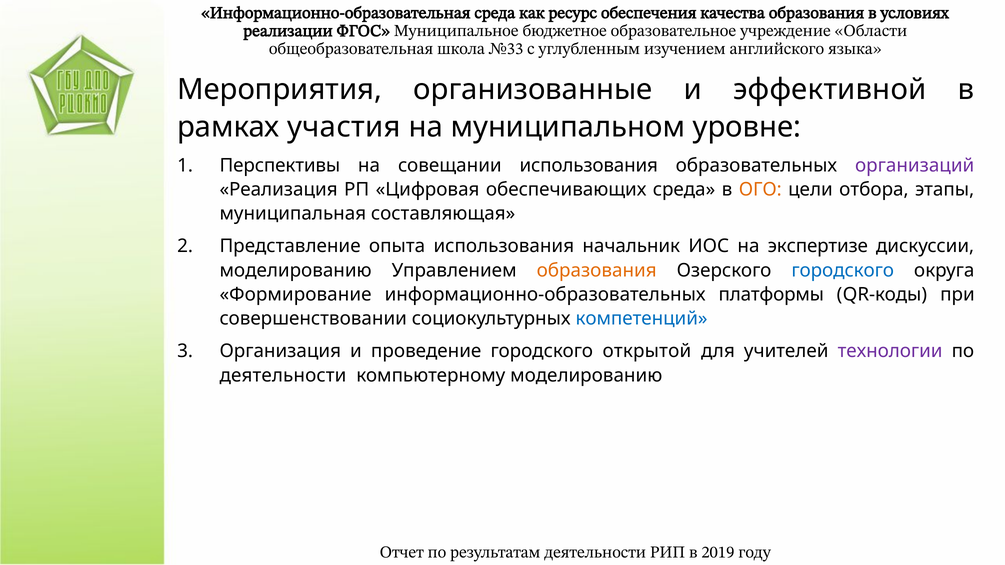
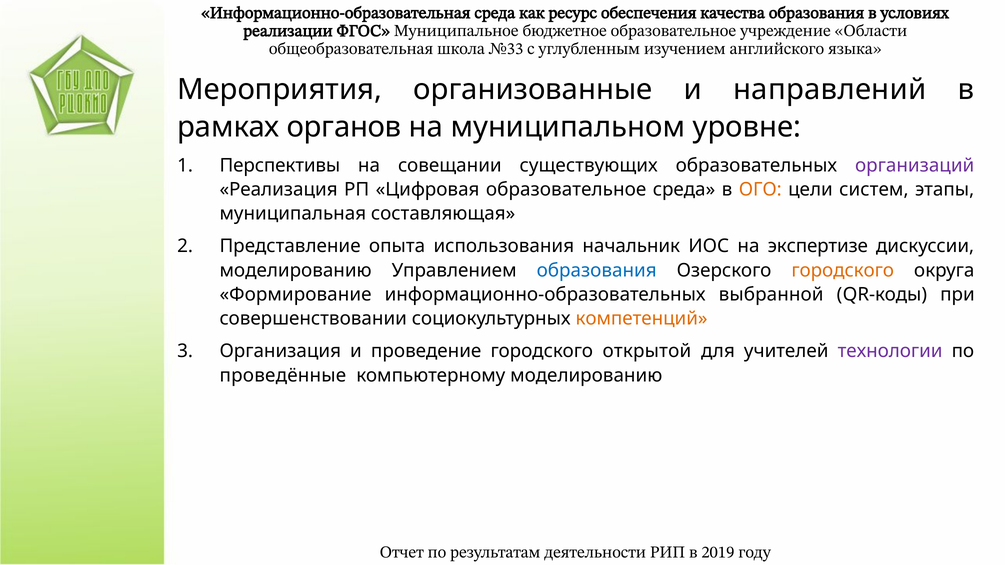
эффективной: эффективной -> направлений
участия: участия -> органов
совещании использования: использования -> существующих
Цифровая обеспечивающих: обеспечивающих -> образовательное
отбора: отбора -> систем
образования at (597, 271) colour: orange -> blue
городского at (843, 271) colour: blue -> orange
платформы: платформы -> выбранной
компетенций colour: blue -> orange
деятельности at (283, 376): деятельности -> проведённые
